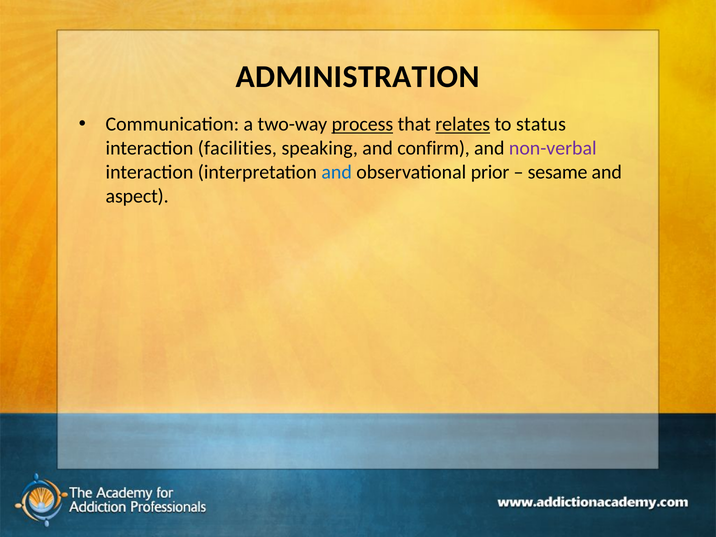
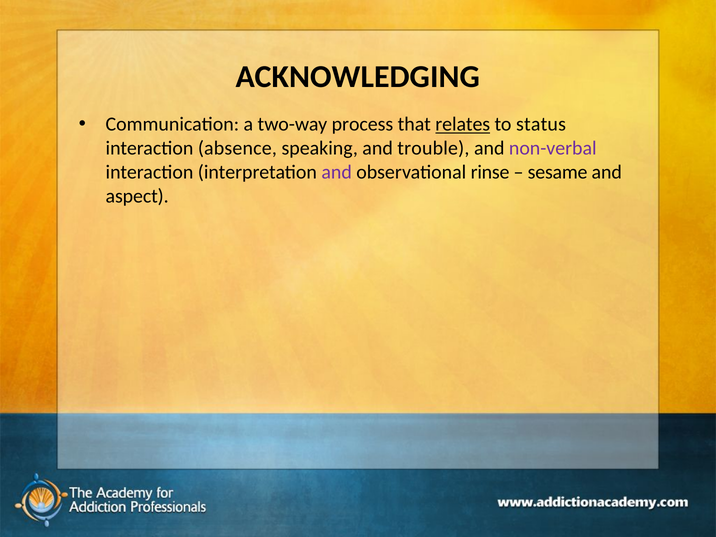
ADMINISTRATION: ADMINISTRATION -> ACKNOWLEDGING
process underline: present -> none
facilities: facilities -> absence
confirm: confirm -> trouble
and at (337, 172) colour: blue -> purple
prior: prior -> rinse
